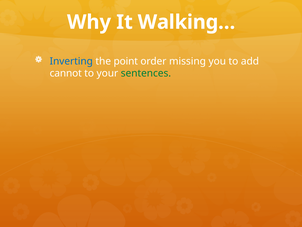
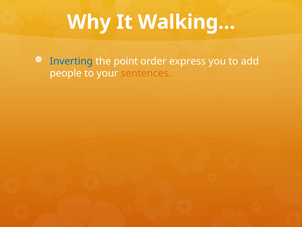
missing: missing -> express
cannot: cannot -> people
sentences colour: green -> orange
